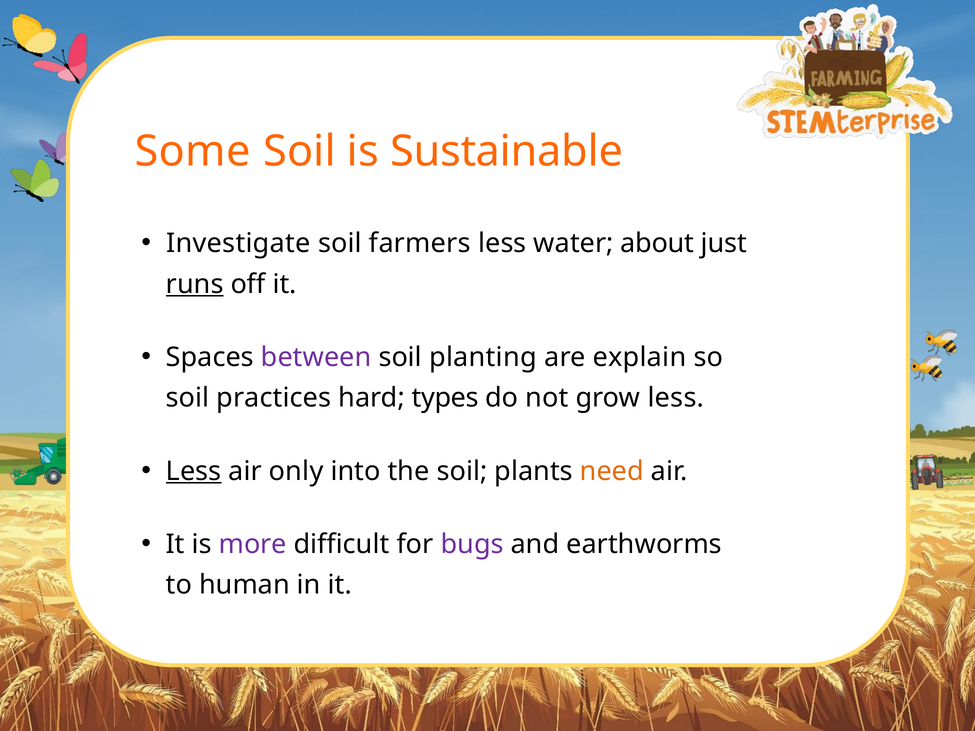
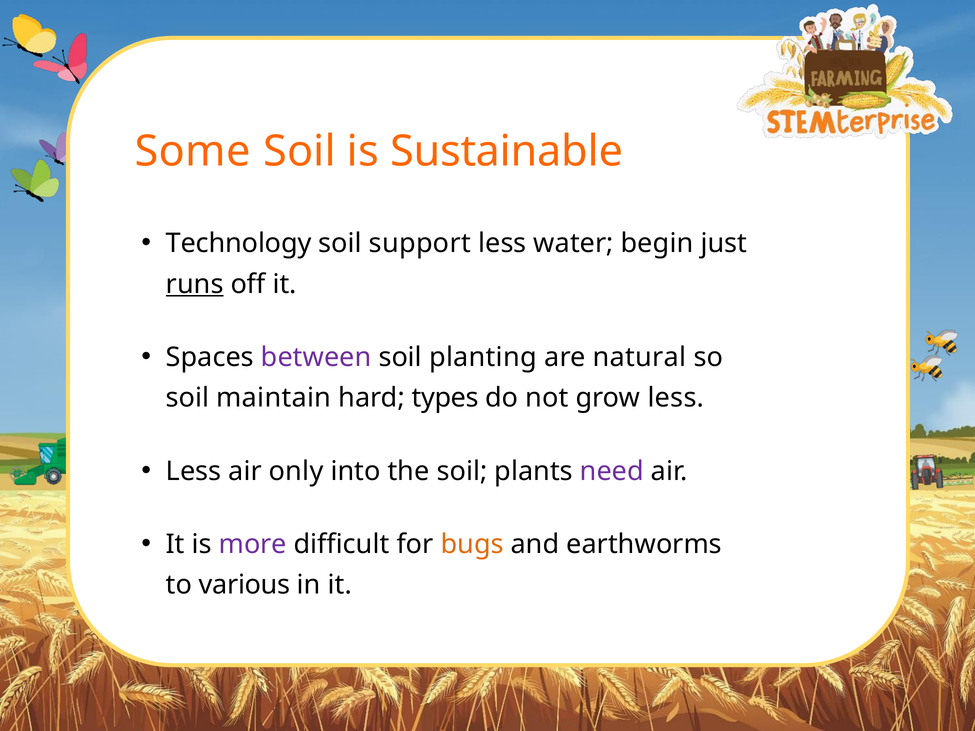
Investigate: Investigate -> Technology
farmers: farmers -> support
about: about -> begin
explain: explain -> natural
practices: practices -> maintain
Less at (194, 471) underline: present -> none
need colour: orange -> purple
bugs colour: purple -> orange
human: human -> various
